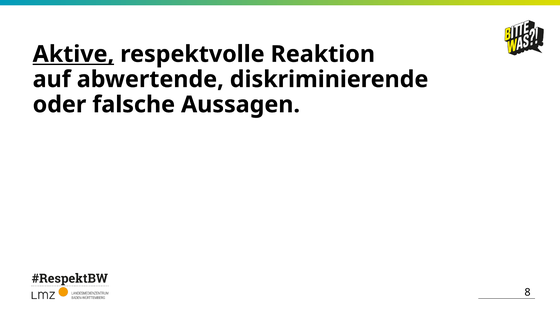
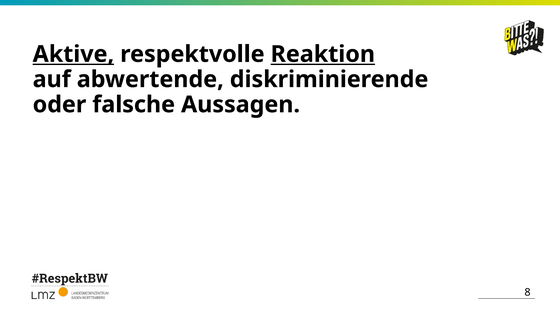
Reaktion underline: none -> present
